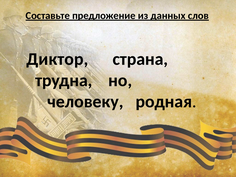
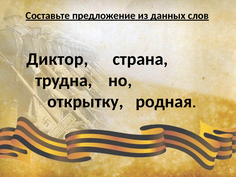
человеку: человеку -> открытку
